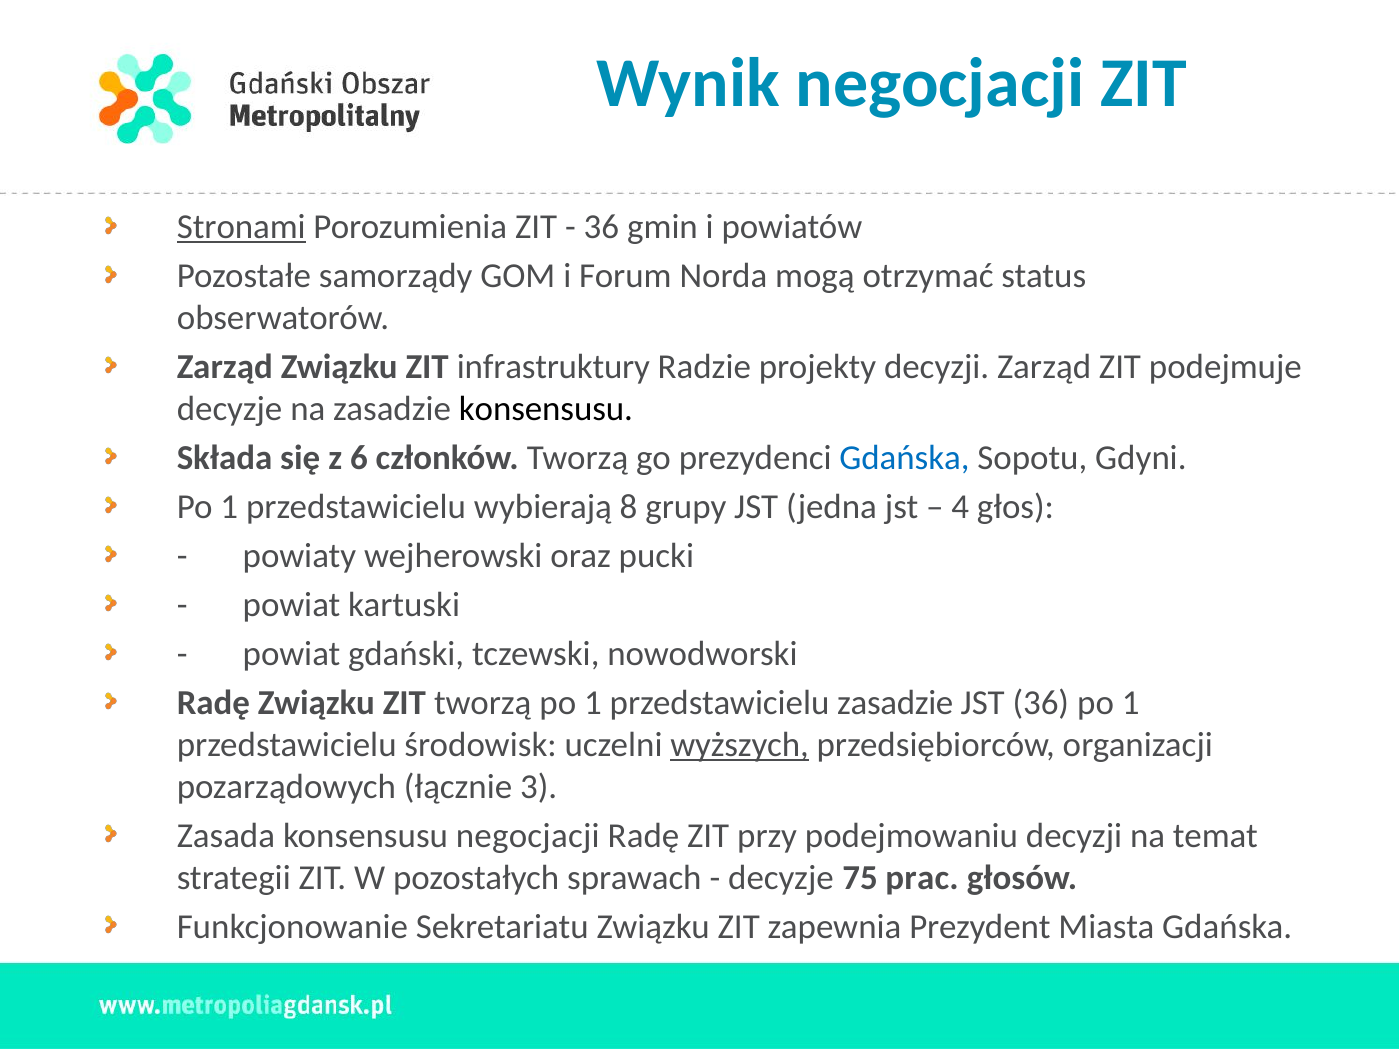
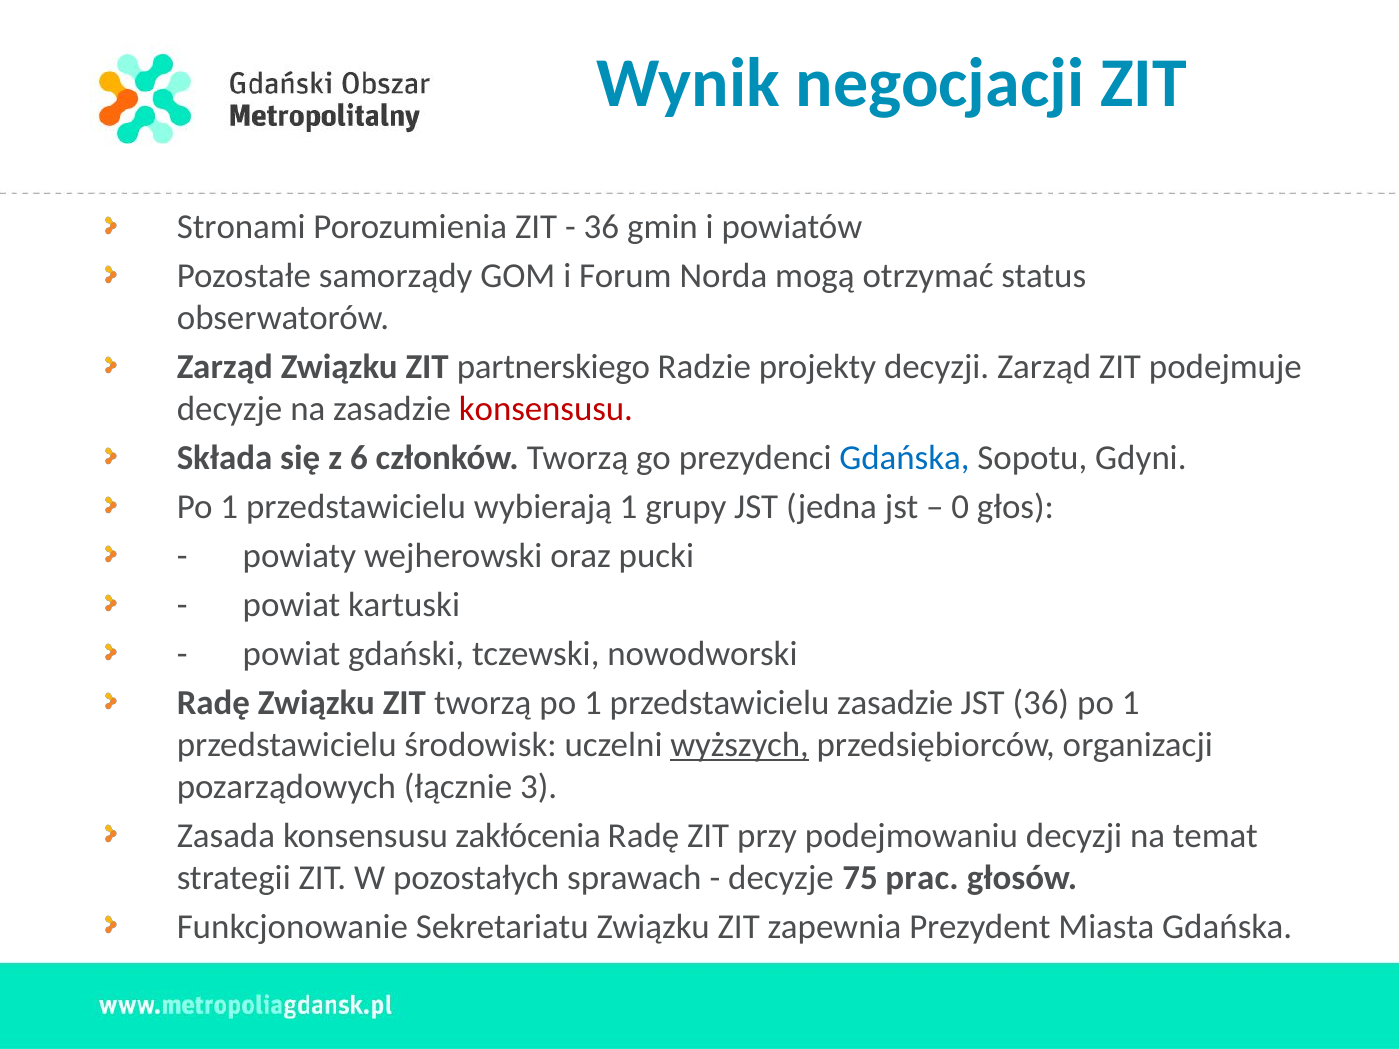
Stronami underline: present -> none
infrastruktury: infrastruktury -> partnerskiego
konsensusu at (546, 409) colour: black -> red
wybierają 8: 8 -> 1
4: 4 -> 0
konsensusu negocjacji: negocjacji -> zakłócenia
